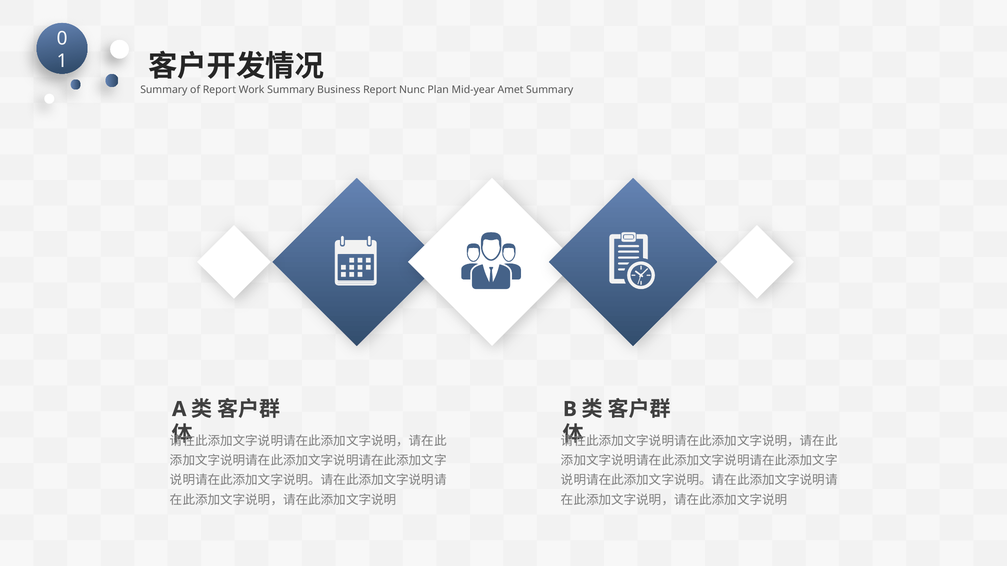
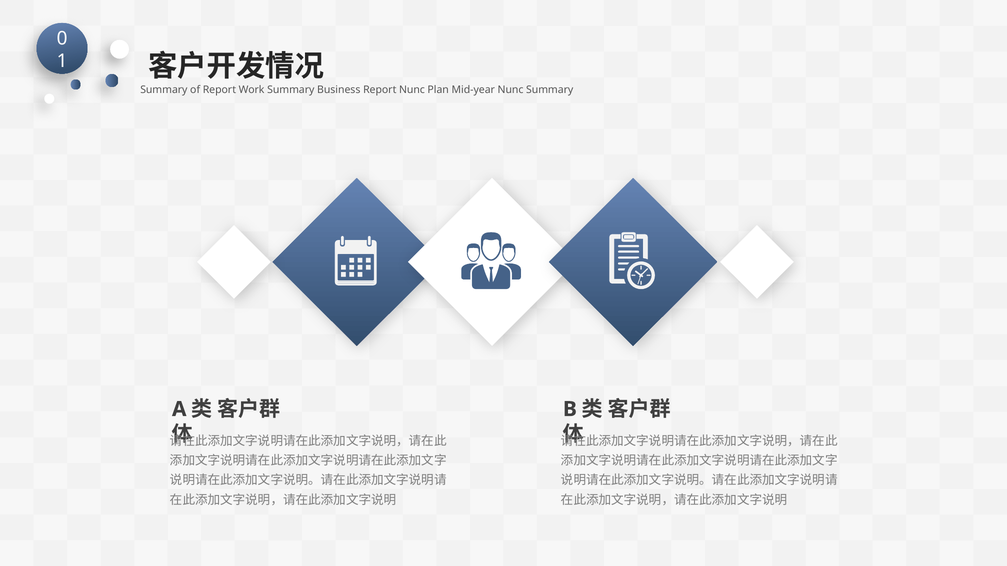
Mid-year Amet: Amet -> Nunc
